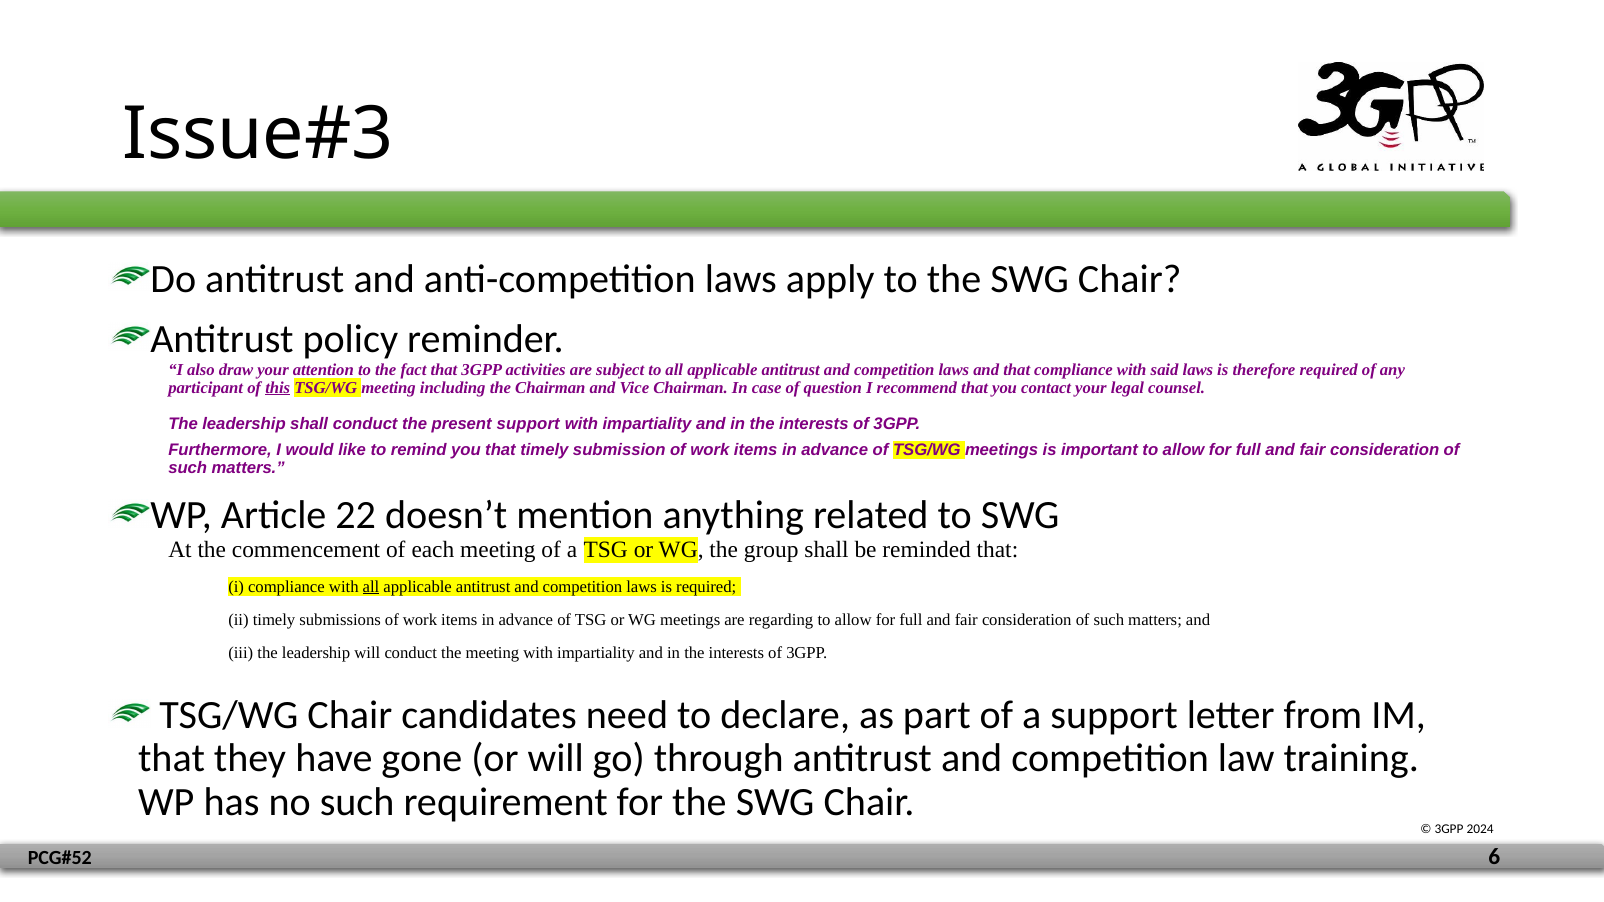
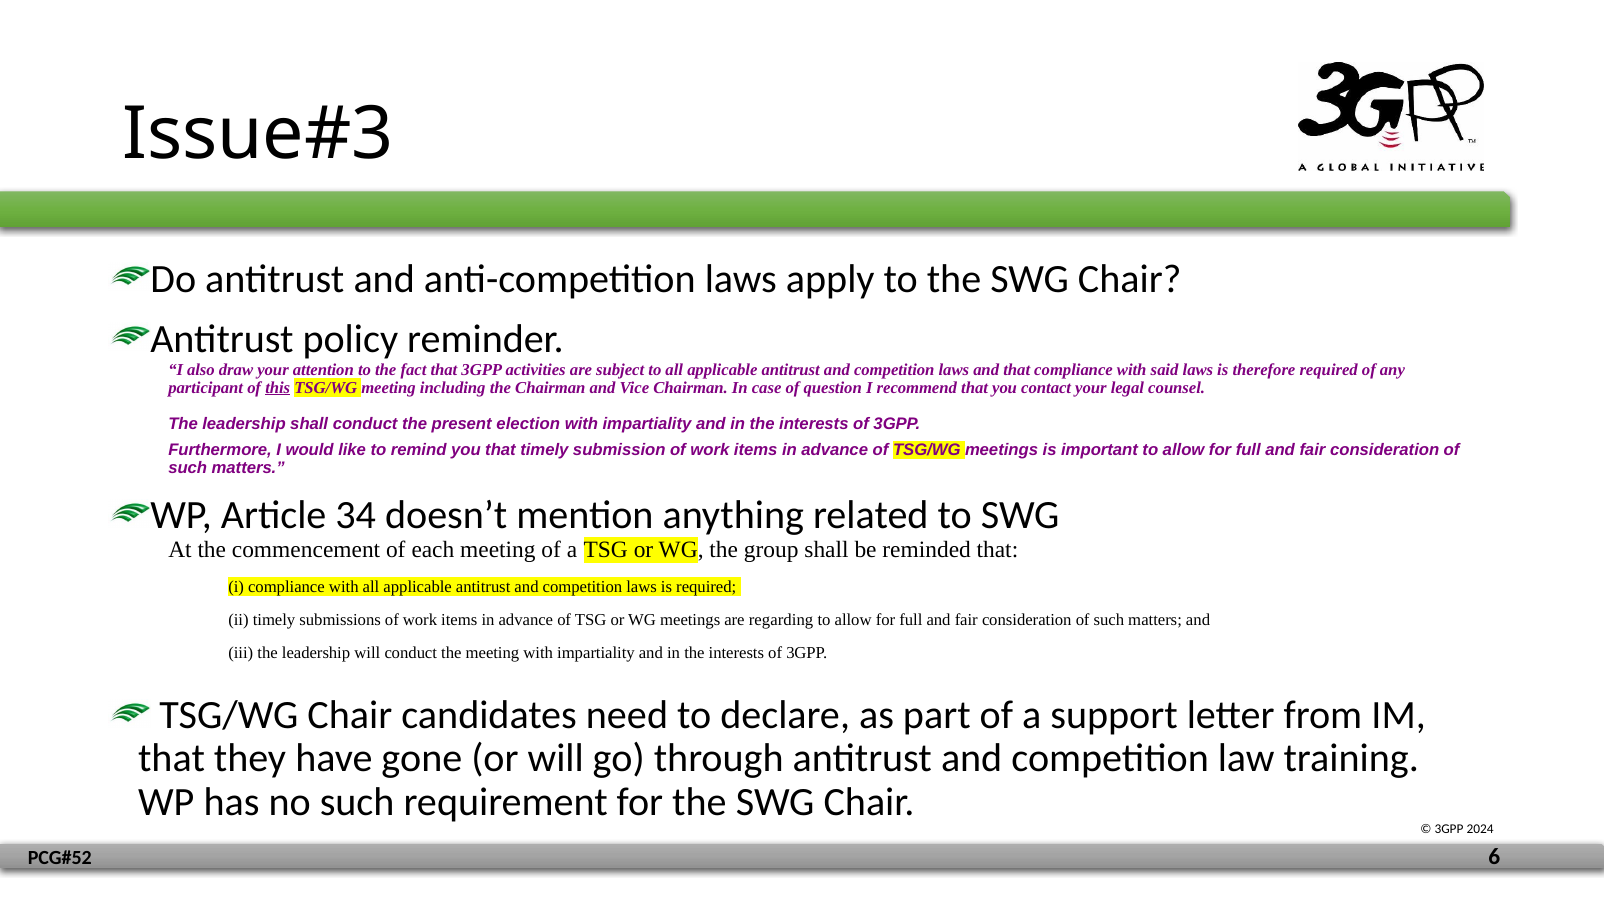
present support: support -> election
22: 22 -> 34
all at (371, 587) underline: present -> none
